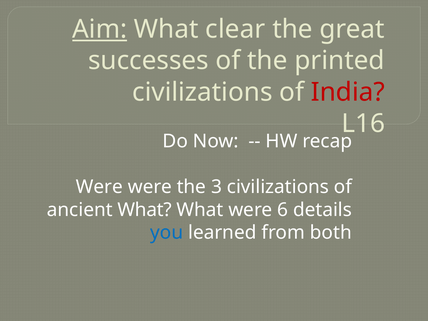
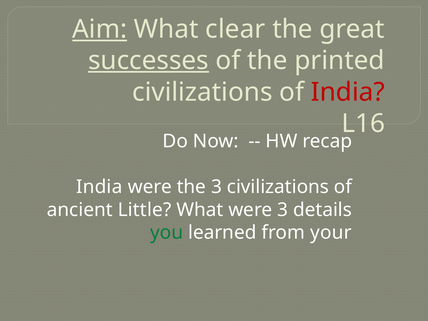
successes underline: none -> present
Were at (99, 187): Were -> India
ancient What: What -> Little
were 6: 6 -> 3
you colour: blue -> green
both: both -> your
